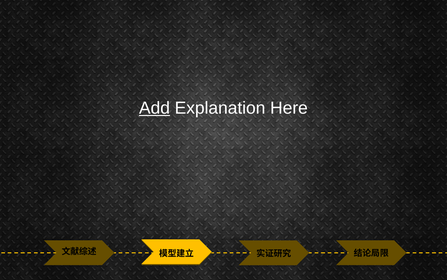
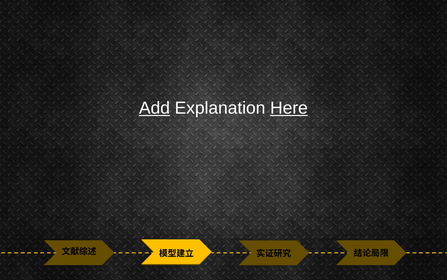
Here underline: none -> present
